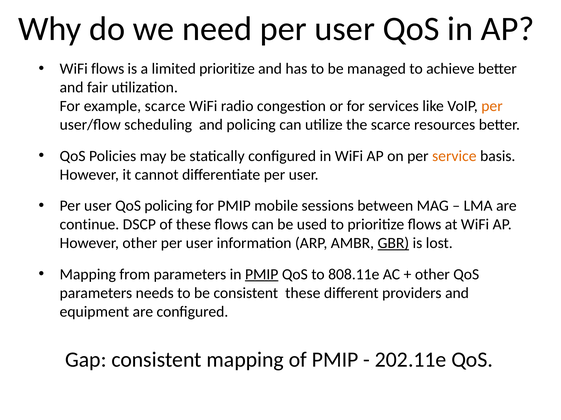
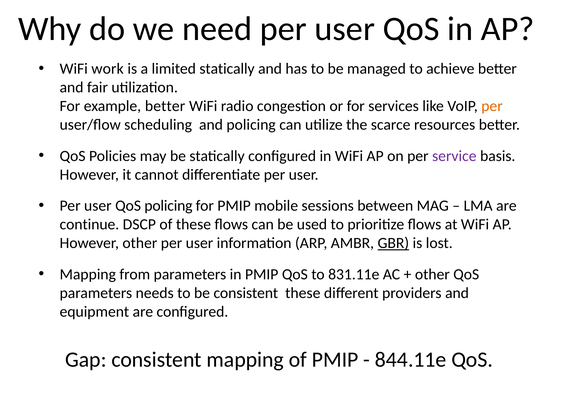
WiFi flows: flows -> work
limited prioritize: prioritize -> statically
example scarce: scarce -> better
service colour: orange -> purple
PMIP at (262, 275) underline: present -> none
808.11e: 808.11e -> 831.11e
202.11e: 202.11e -> 844.11e
